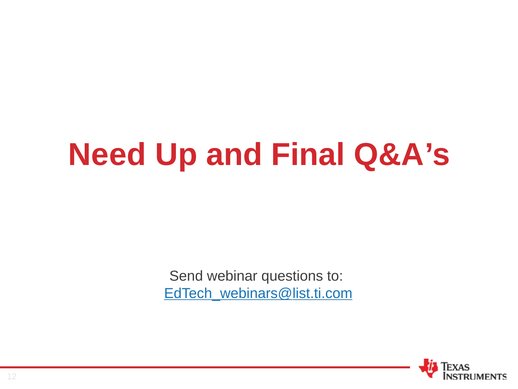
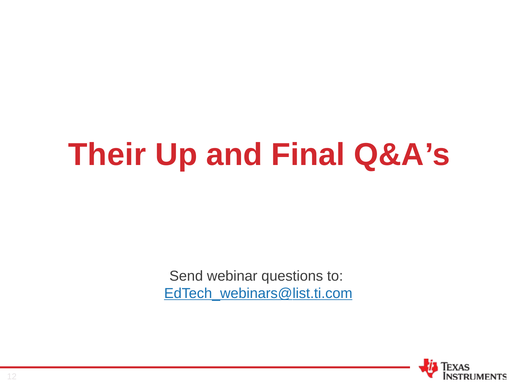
Need: Need -> Their
